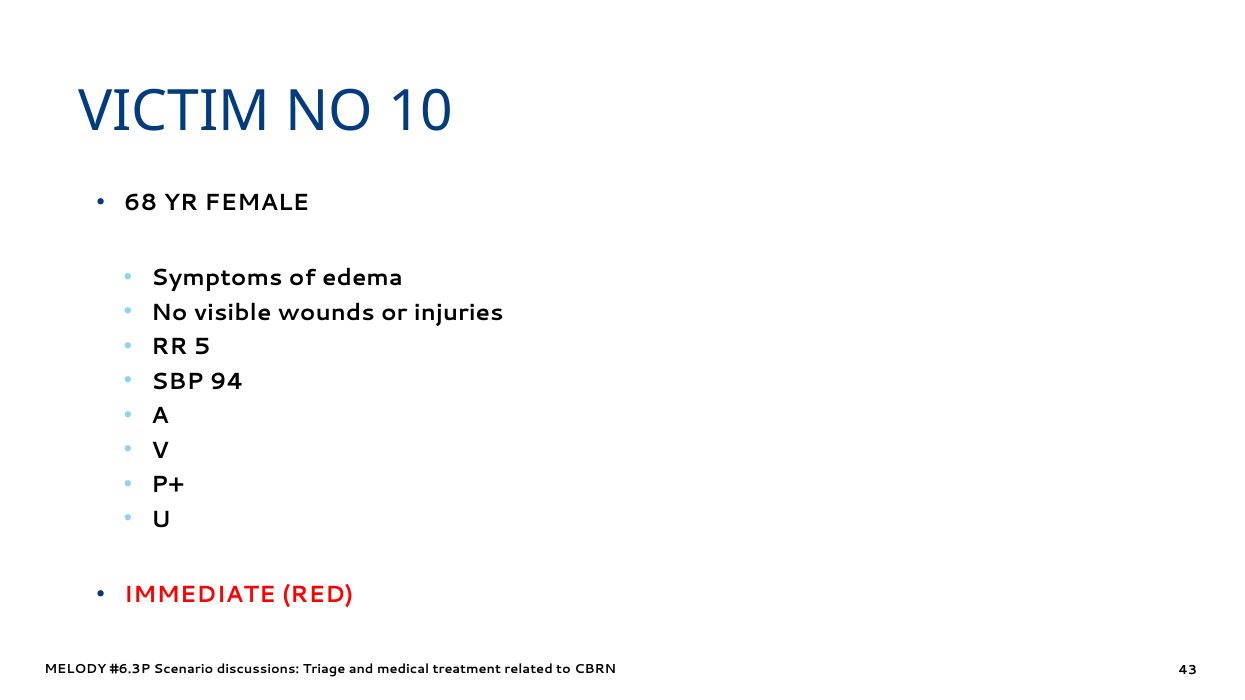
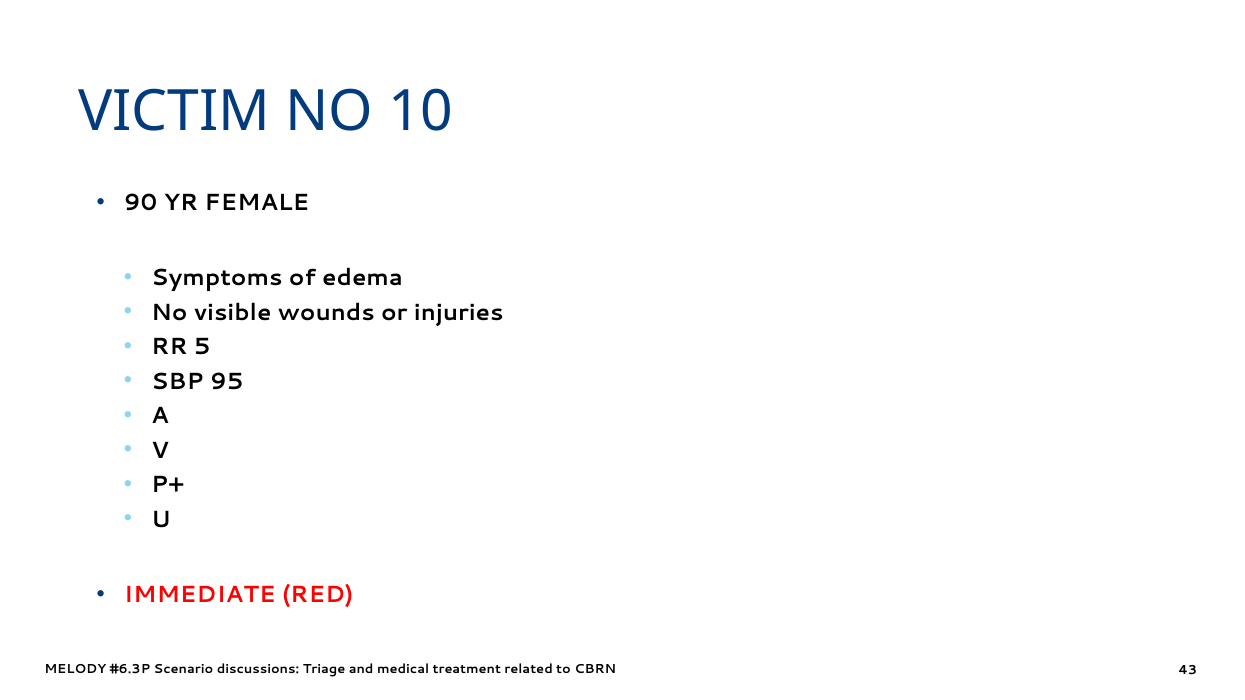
68: 68 -> 90
94: 94 -> 95
